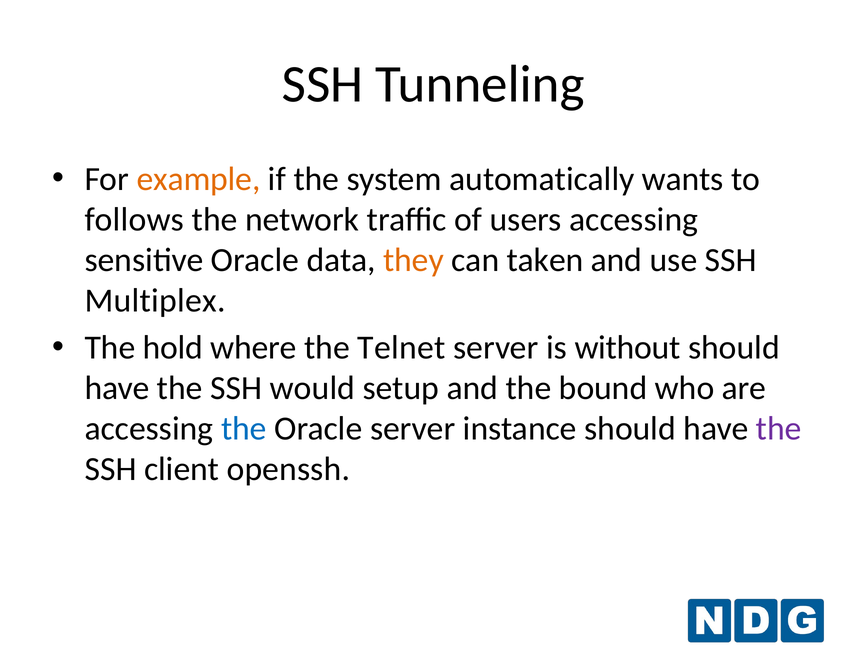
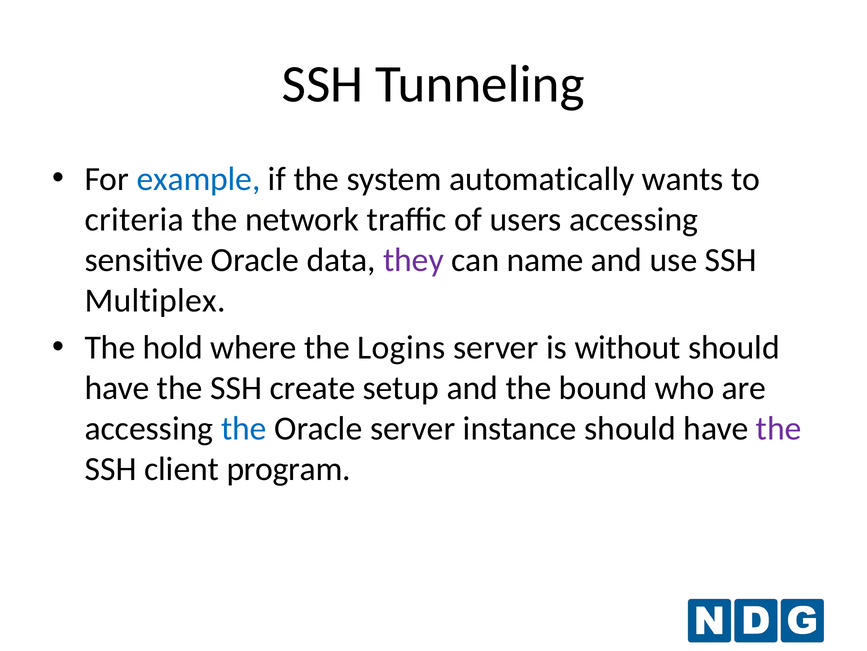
example colour: orange -> blue
follows: follows -> criteria
they colour: orange -> purple
taken: taken -> name
Telnet: Telnet -> Logins
would: would -> create
openssh: openssh -> program
